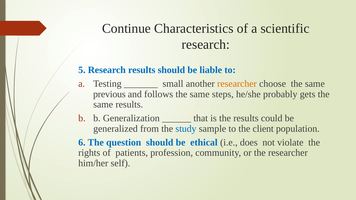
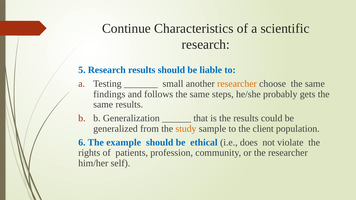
previous: previous -> findings
study colour: blue -> orange
question: question -> example
